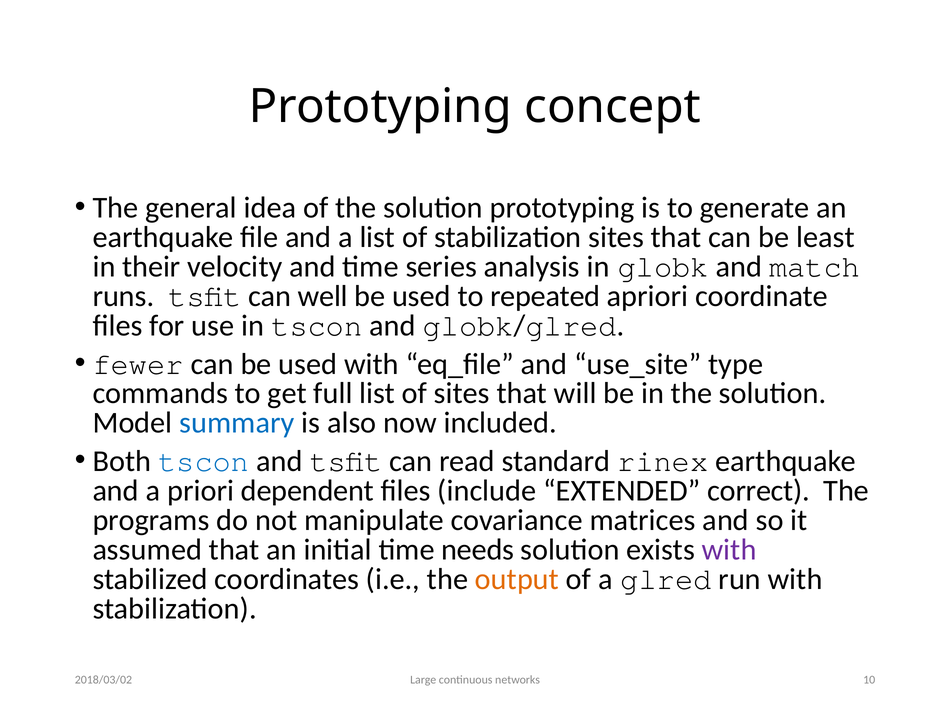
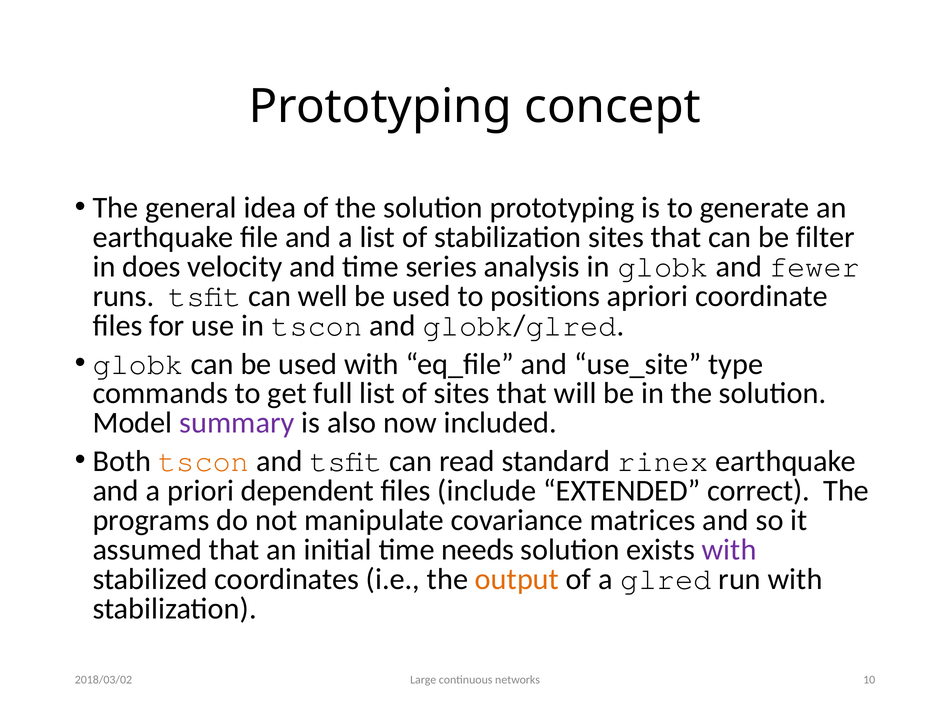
least: least -> filter
their: their -> does
match: match -> fewer
repeated: repeated -> positions
fewer at (138, 364): fewer -> globk
summary colour: blue -> purple
tscon at (204, 462) colour: blue -> orange
